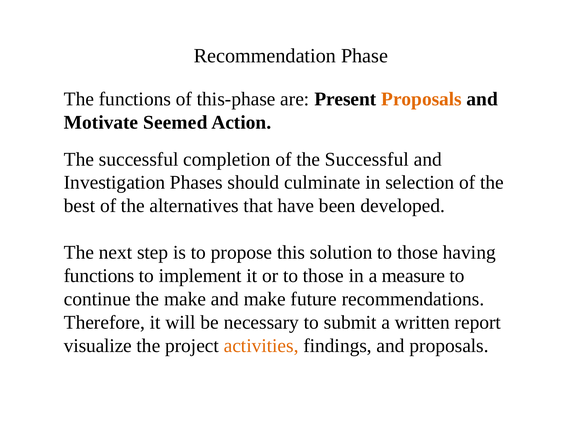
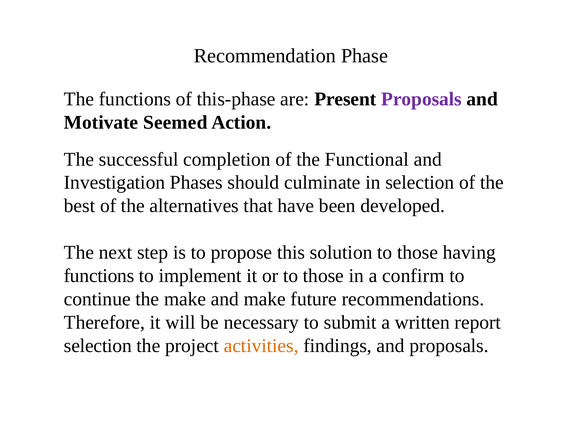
Proposals at (421, 99) colour: orange -> purple
of the Successful: Successful -> Functional
measure: measure -> confirm
visualize at (98, 345): visualize -> selection
